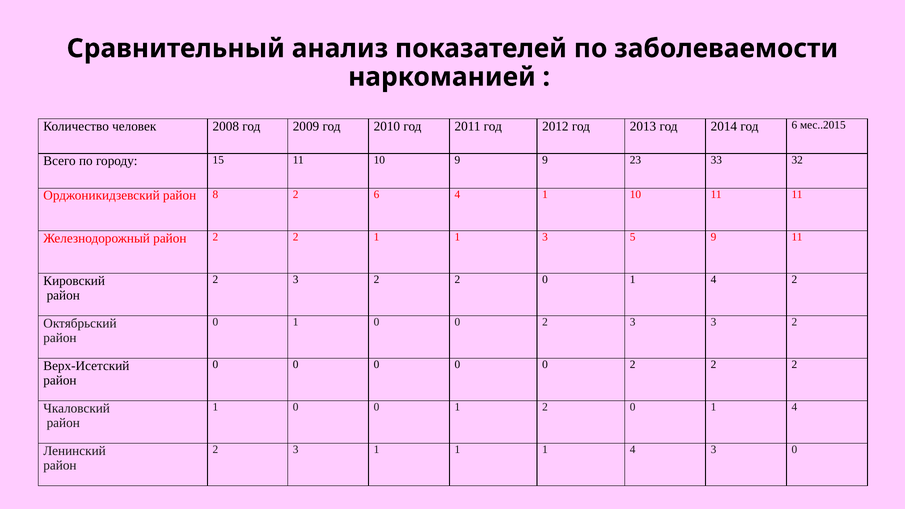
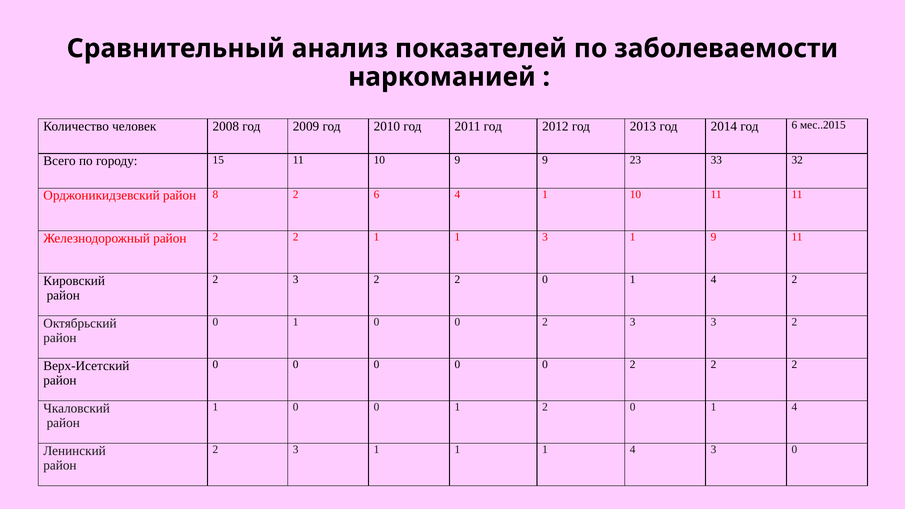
1 3 5: 5 -> 1
